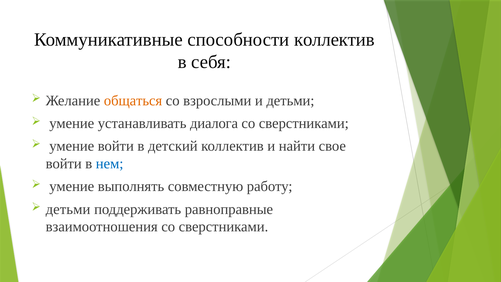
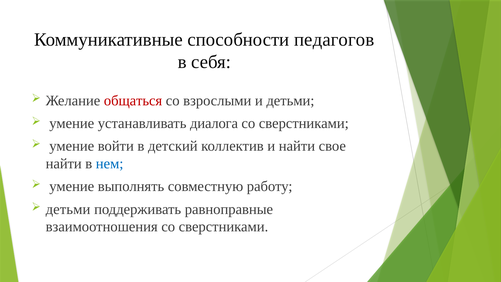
способности коллектив: коллектив -> педагогов
общаться colour: orange -> red
войти at (64, 164): войти -> найти
